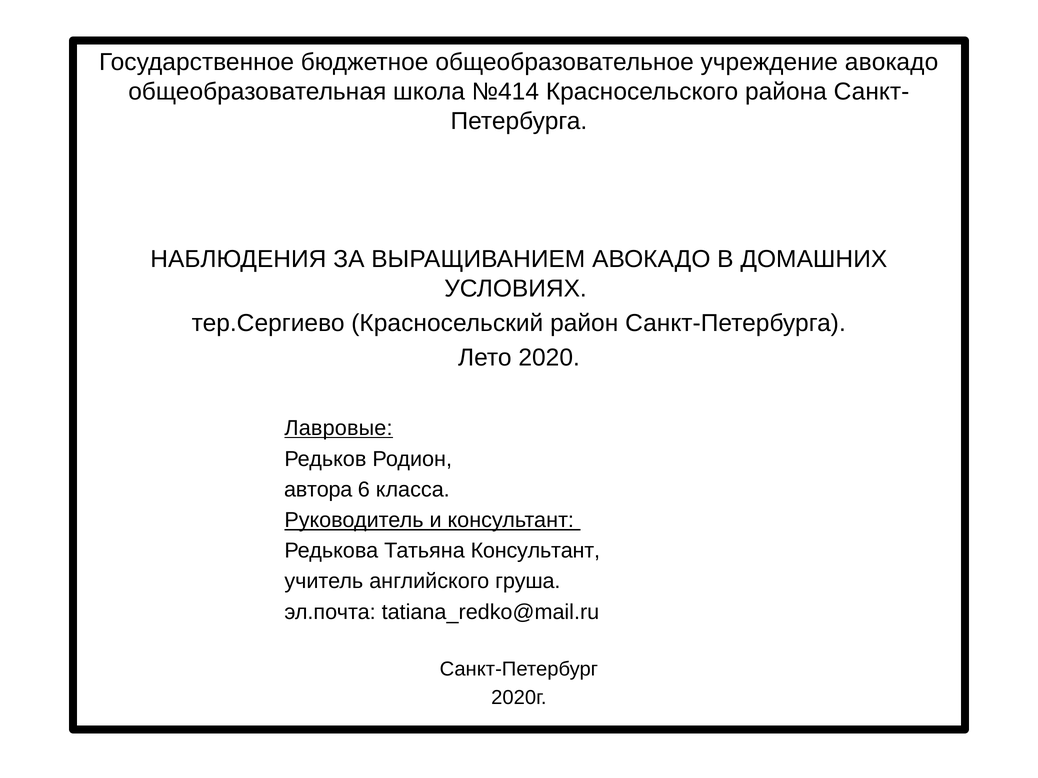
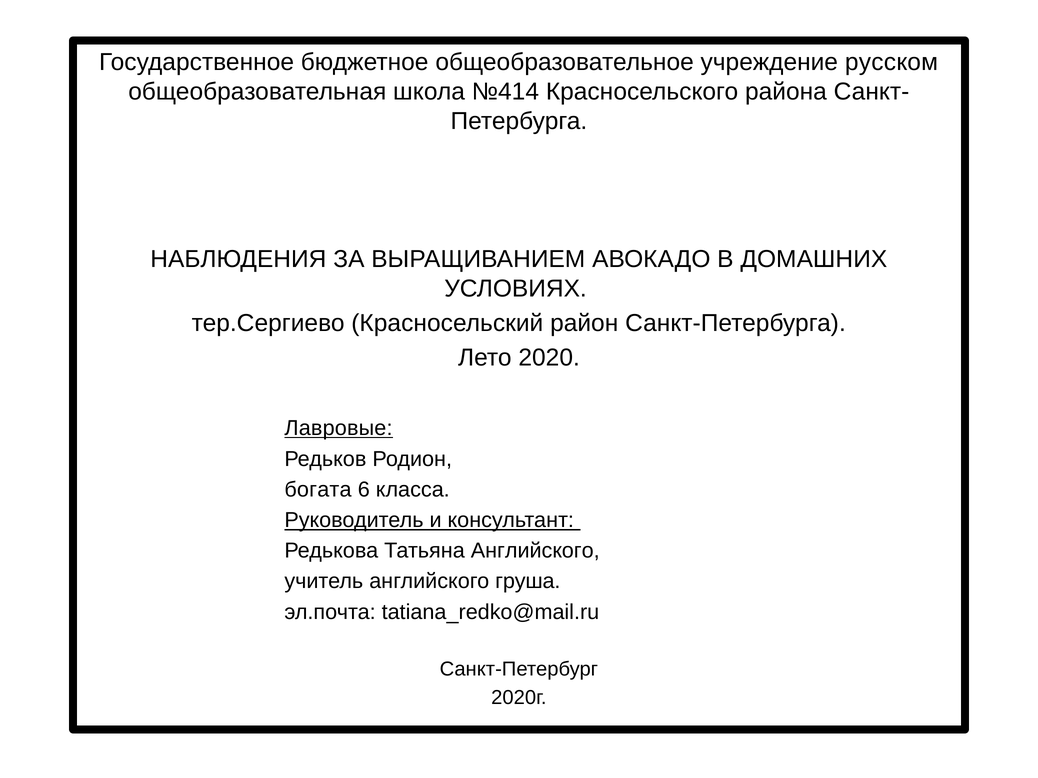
учреждение авокадо: авокадо -> русском
автора: автора -> богата
Татьяна Консультант: Консультант -> Английского
